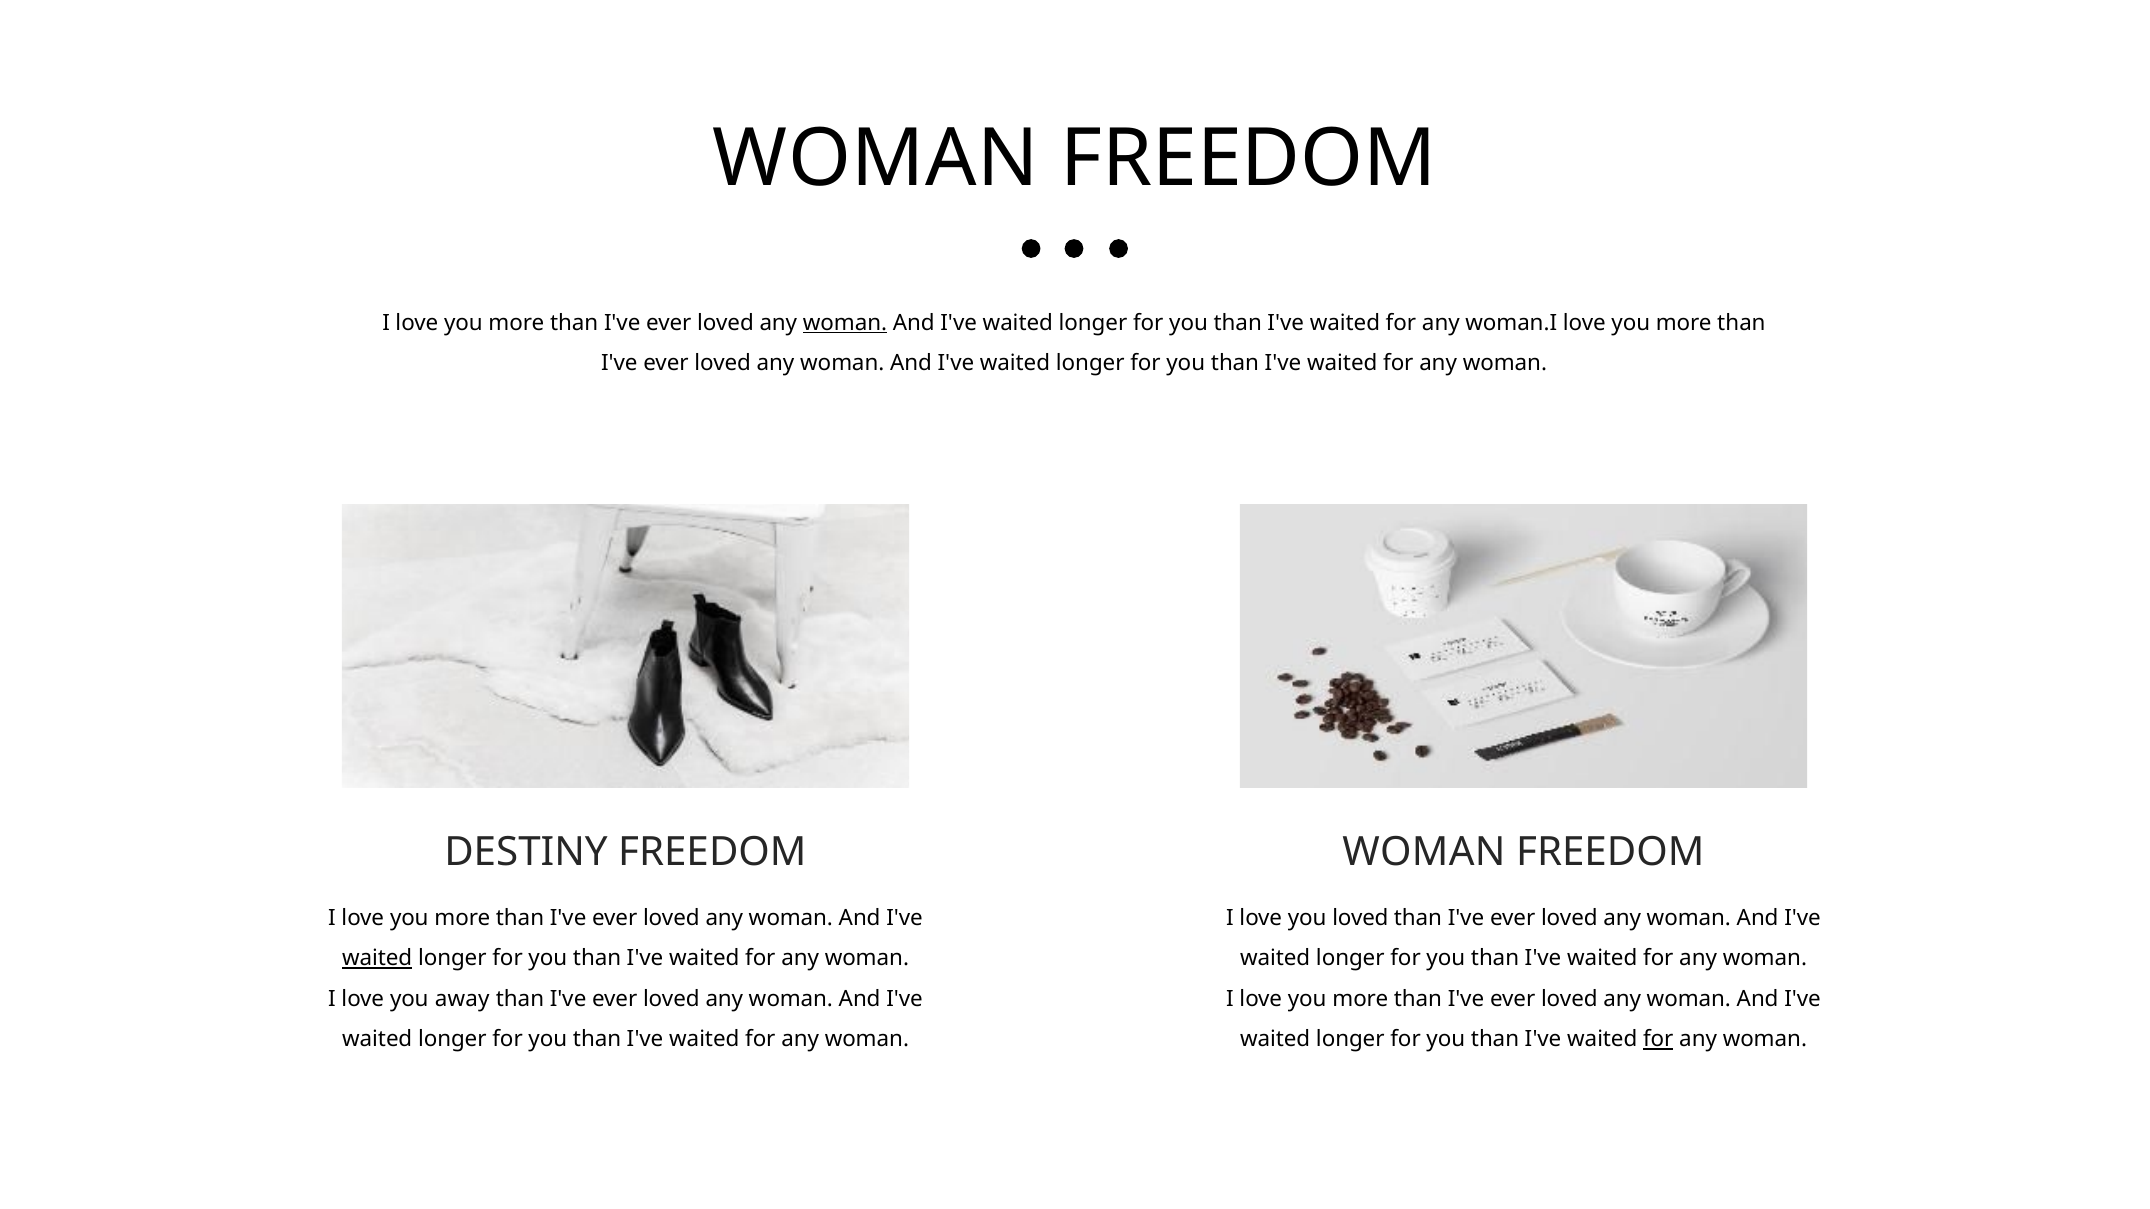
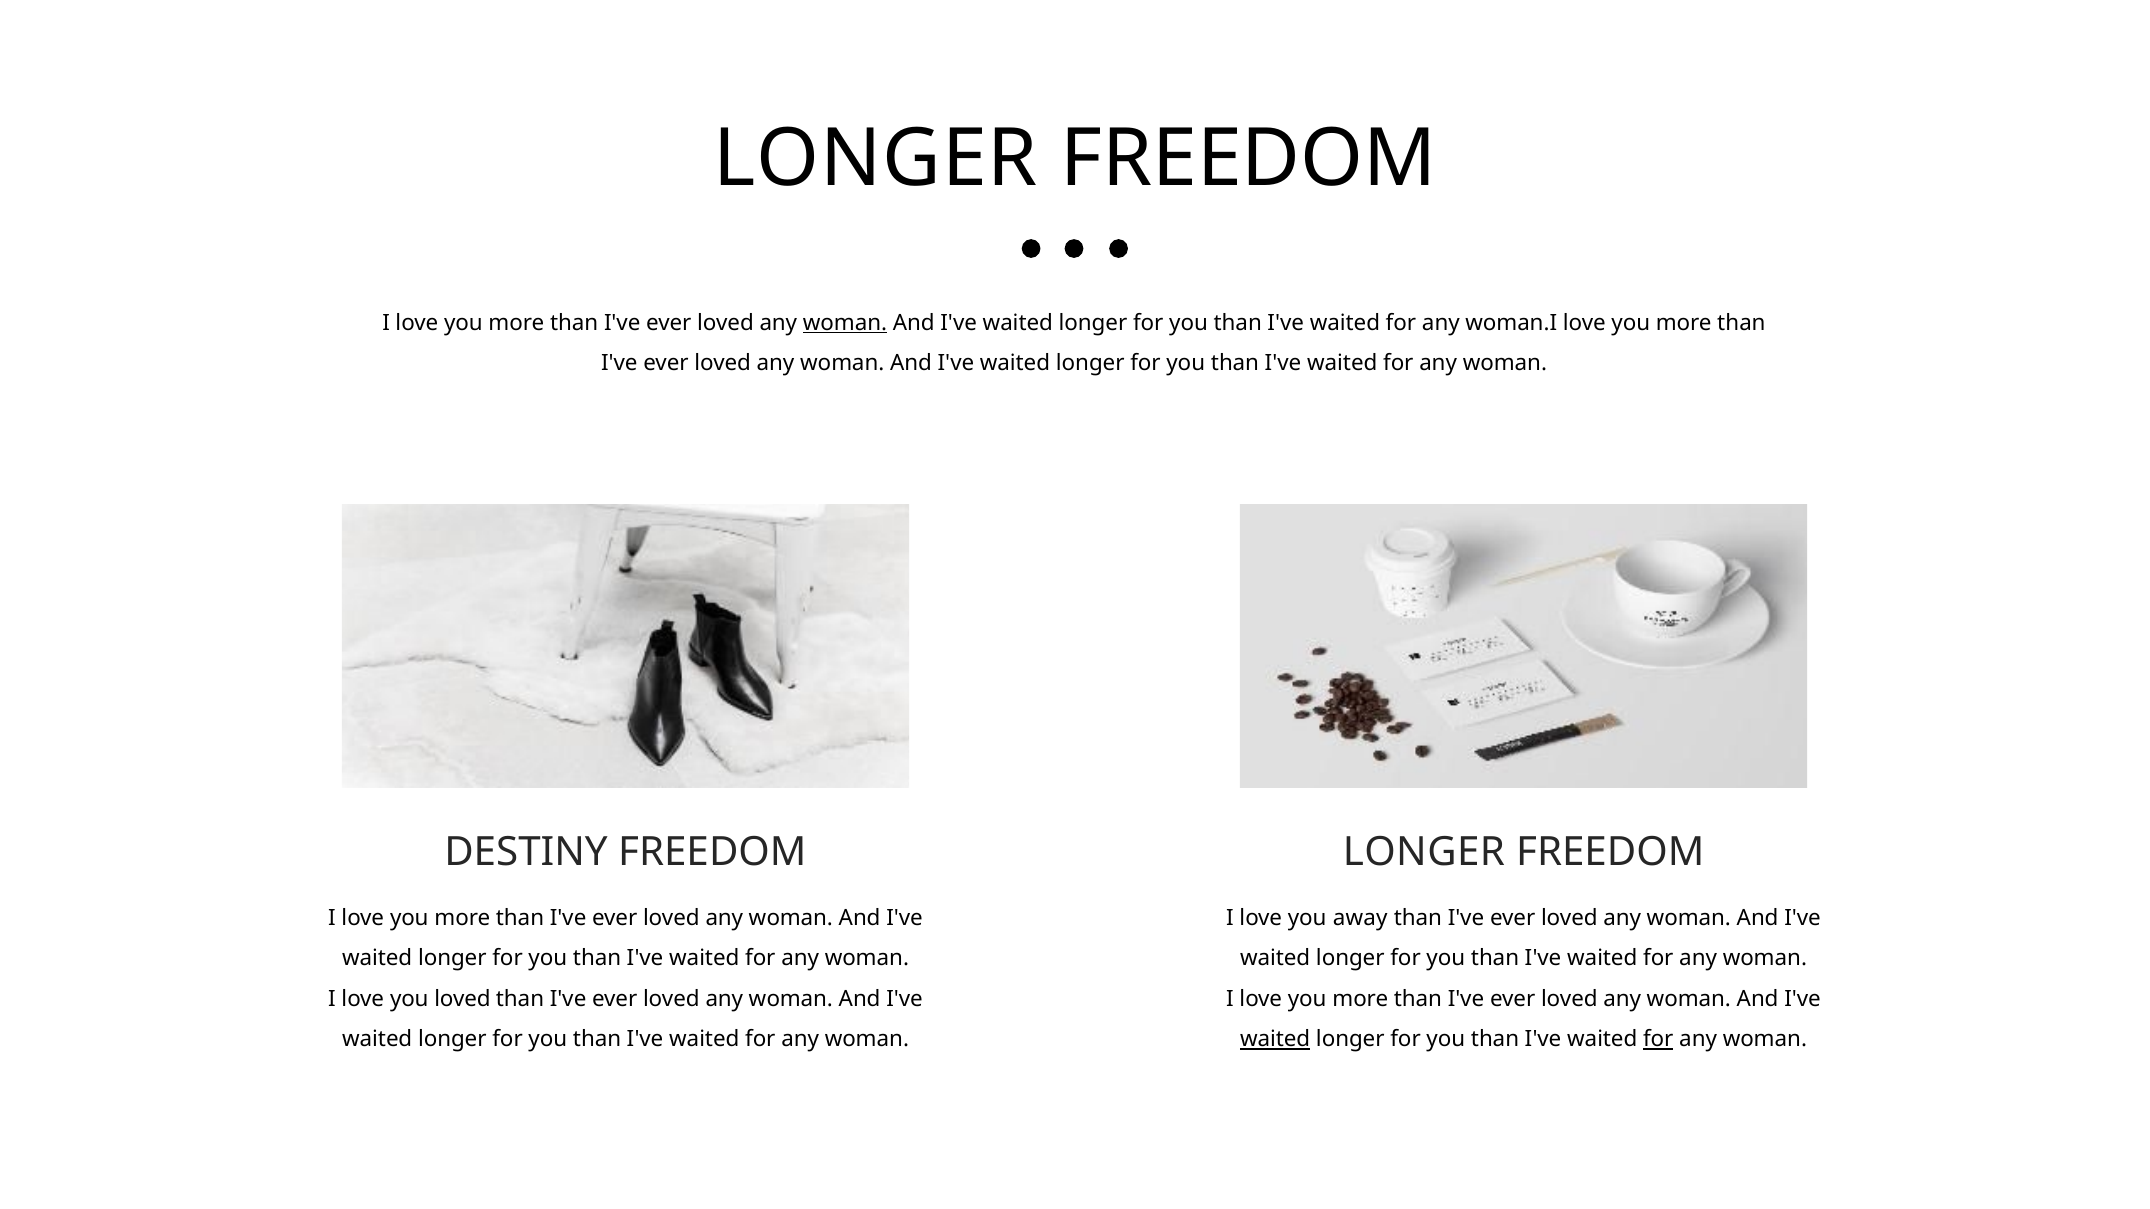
WOMAN at (876, 159): WOMAN -> LONGER
WOMAN at (1424, 852): WOMAN -> LONGER
you loved: loved -> away
waited at (377, 959) underline: present -> none
you away: away -> loved
waited at (1275, 1040) underline: none -> present
